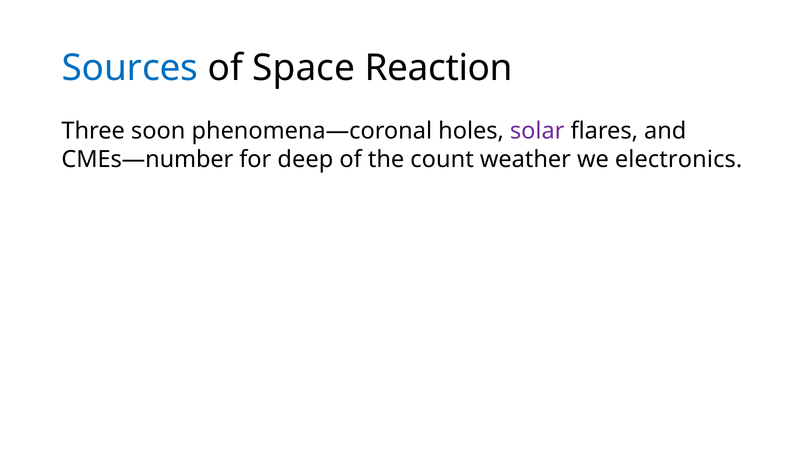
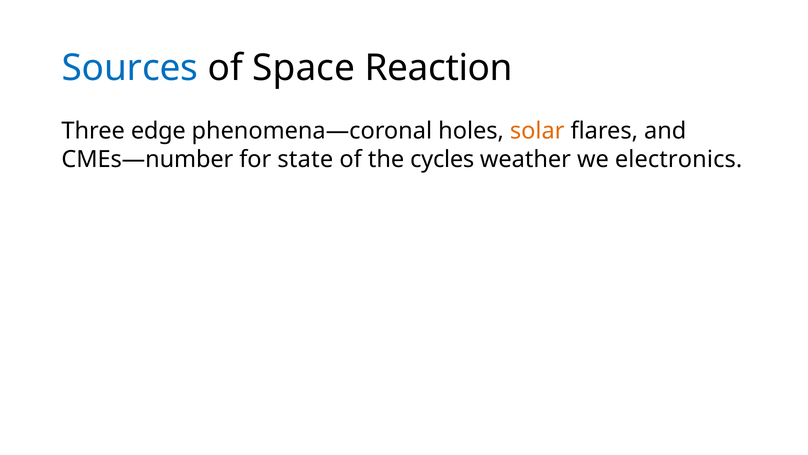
soon: soon -> edge
solar colour: purple -> orange
deep: deep -> state
count: count -> cycles
